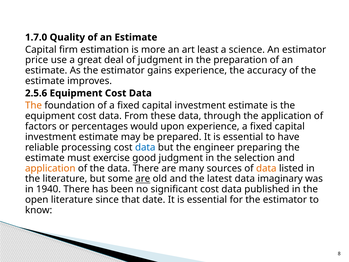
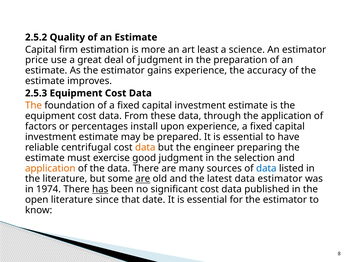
1.7.0: 1.7.0 -> 2.5.2
2.5.6: 2.5.6 -> 2.5.3
would: would -> install
processing: processing -> centrifugal
data at (145, 147) colour: blue -> orange
data at (266, 168) colour: orange -> blue
data imaginary: imaginary -> estimator
1940: 1940 -> 1974
has underline: none -> present
